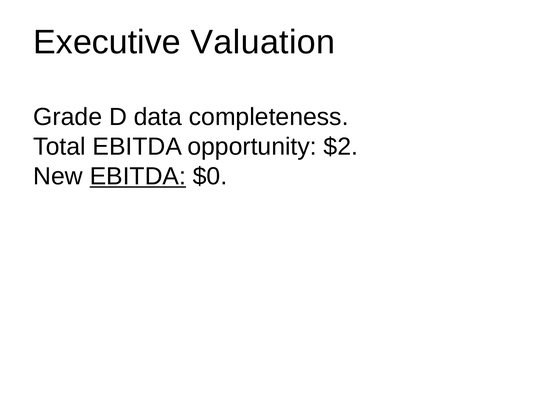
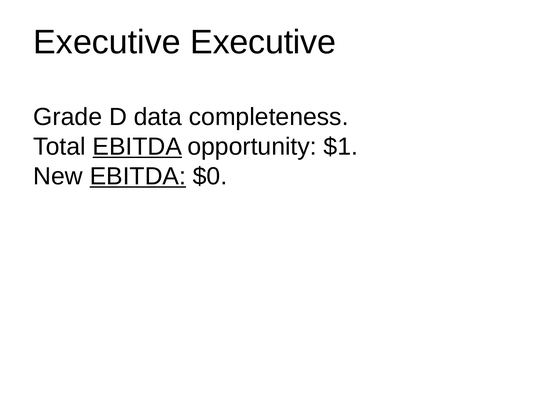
Executive Valuation: Valuation -> Executive
EBITDA at (137, 147) underline: none -> present
$2: $2 -> $1
